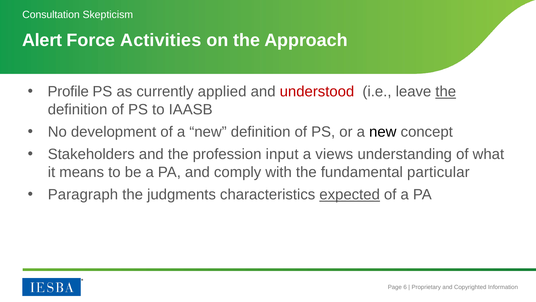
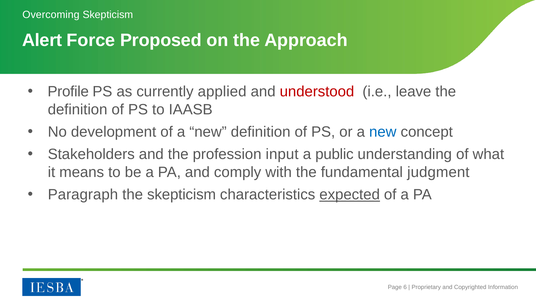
Consultation: Consultation -> Overcoming
Activities: Activities -> Proposed
the at (446, 92) underline: present -> none
new at (383, 132) colour: black -> blue
views: views -> public
particular: particular -> judgment
the judgments: judgments -> skepticism
